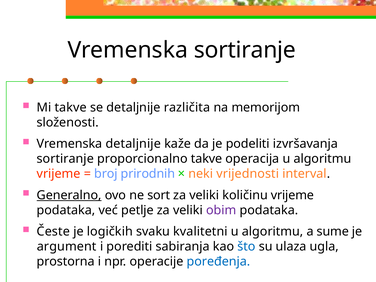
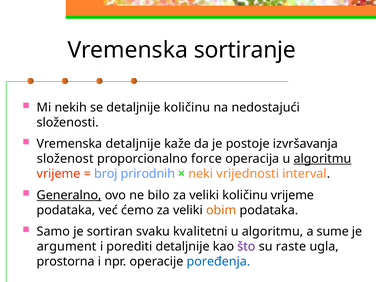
Mi takve: takve -> nekih
detaljnije različita: različita -> količinu
memorijom: memorijom -> nedostajući
podeliti: podeliti -> postoje
sortiranje at (65, 159): sortiranje -> složenost
proporcionalno takve: takve -> force
algoritmu at (322, 159) underline: none -> present
sort: sort -> bilo
petlje: petlje -> ćemo
obim colour: purple -> orange
Česte: Česte -> Samo
logičkih: logičkih -> sortiran
porediti sabiranja: sabiranja -> detaljnije
što colour: blue -> purple
ulaza: ulaza -> raste
